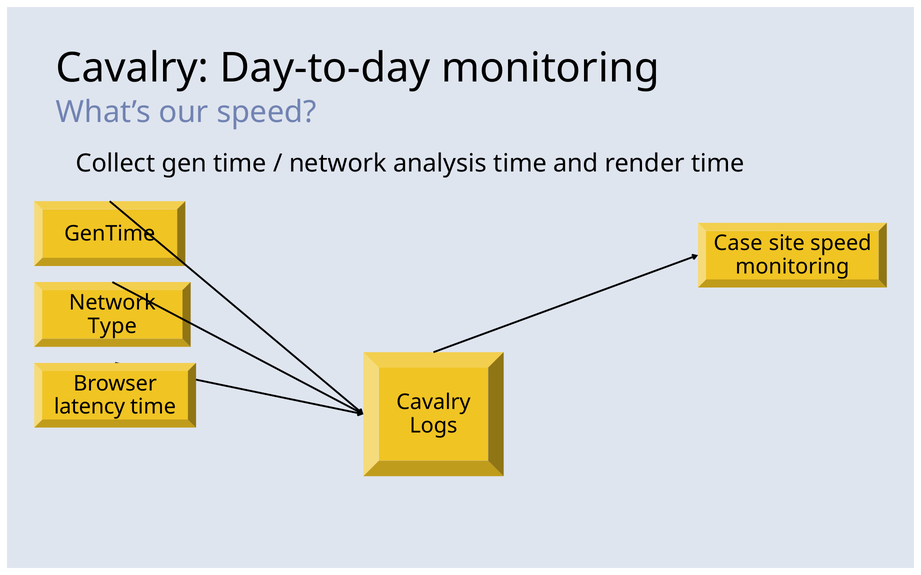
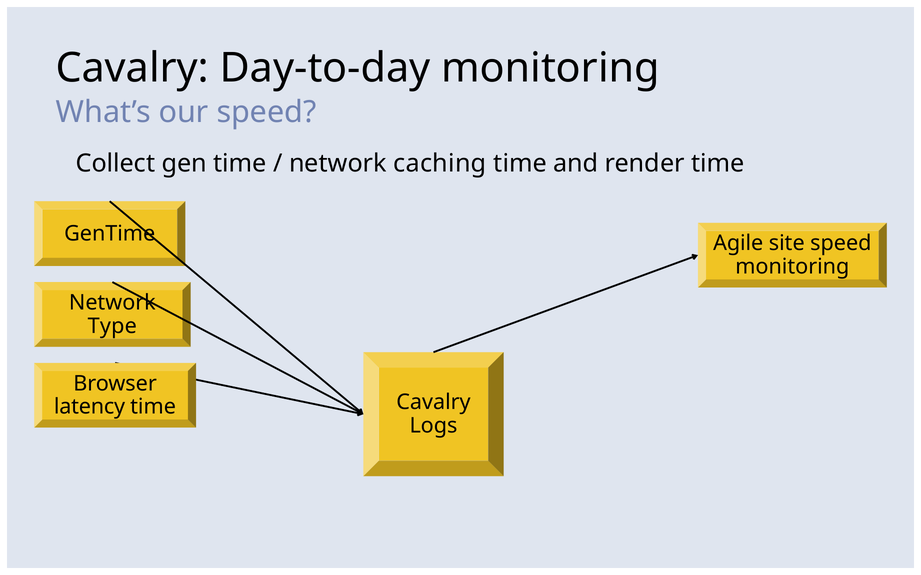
analysis: analysis -> caching
Case: Case -> Agile
